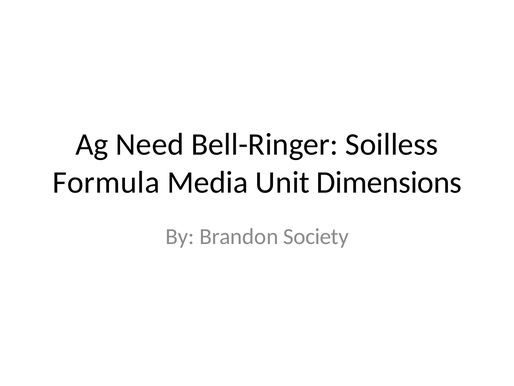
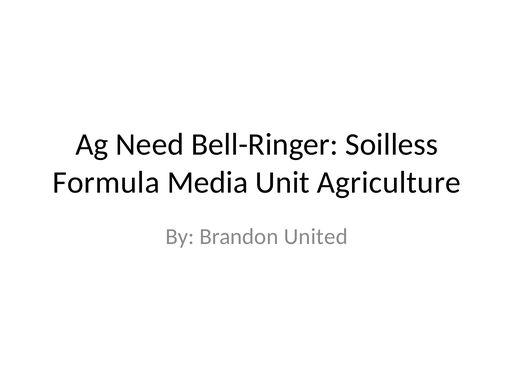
Dimensions: Dimensions -> Agriculture
Society: Society -> United
